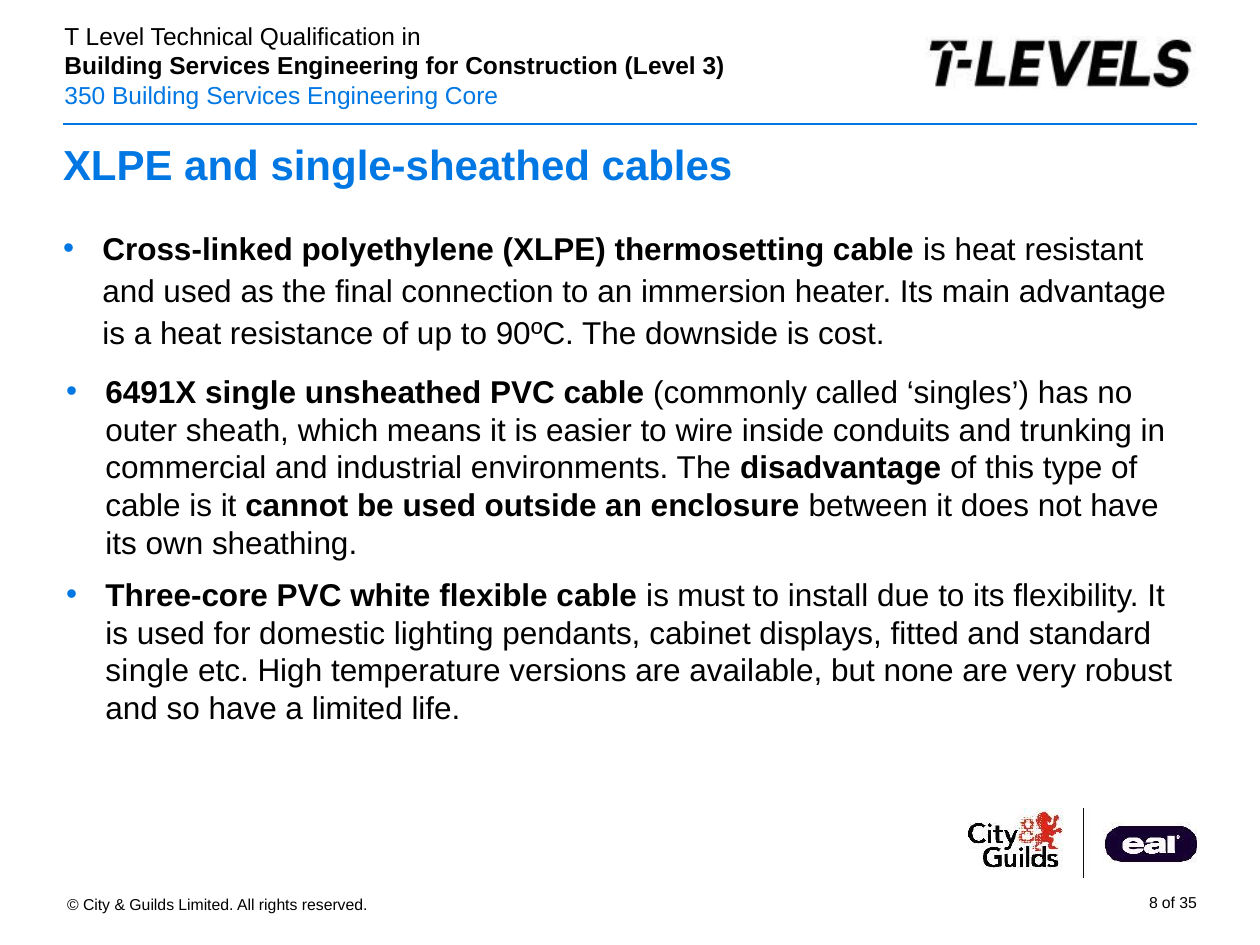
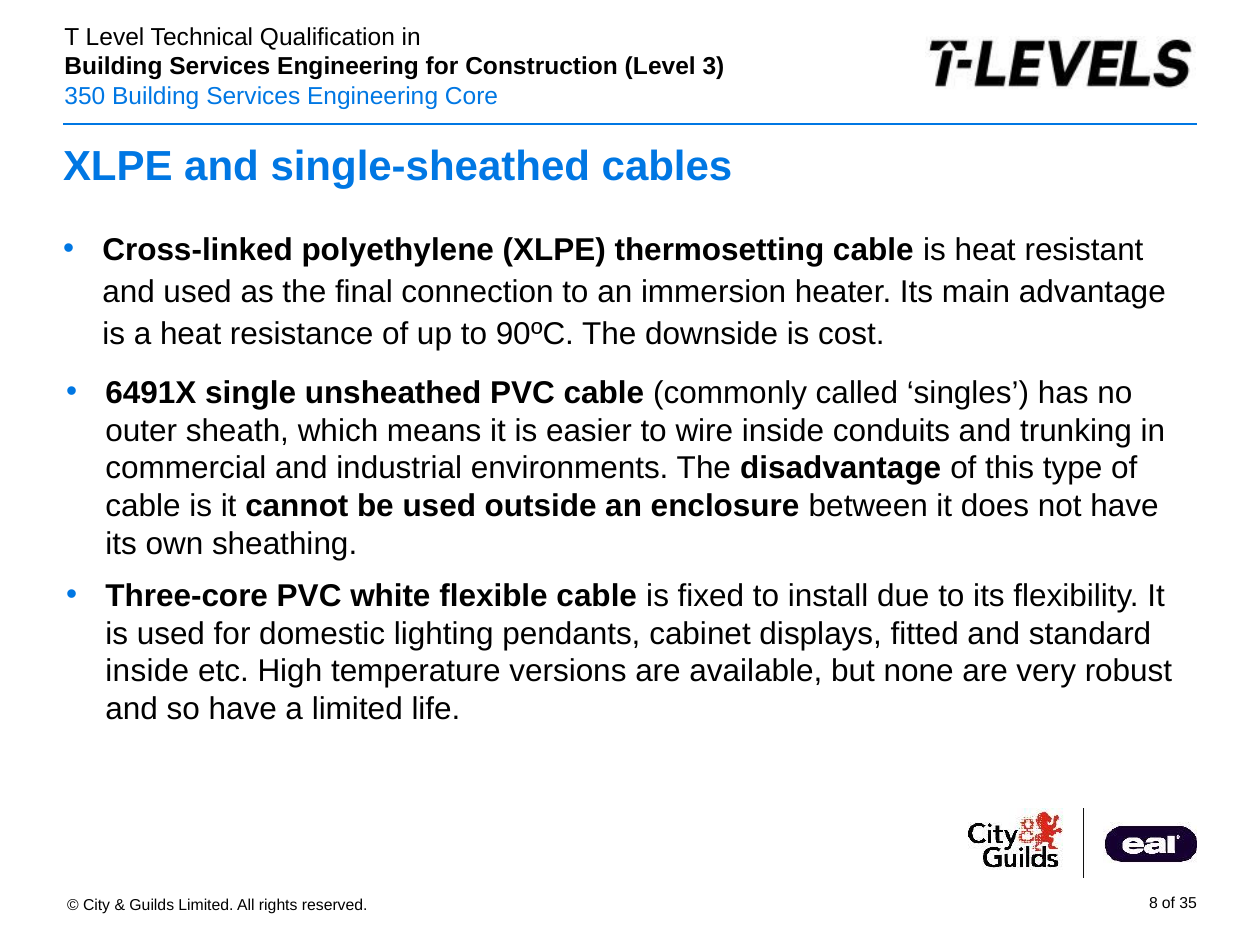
must: must -> fixed
single at (147, 671): single -> inside
